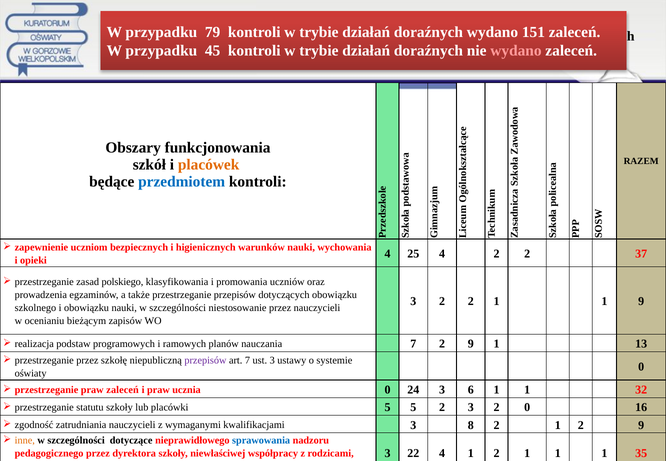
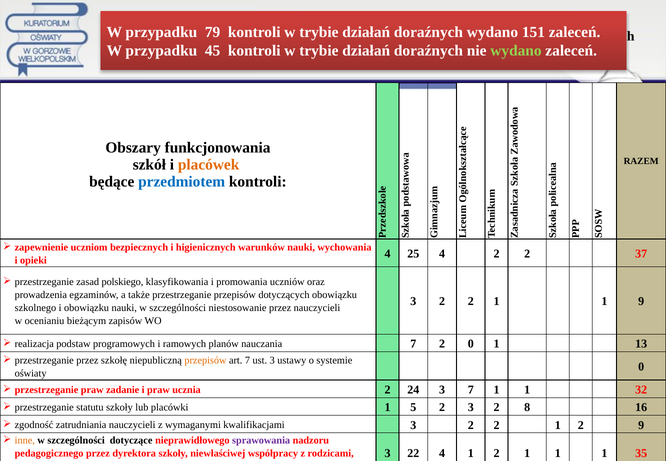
wydano at (516, 51) colour: pink -> light green
7 2 9: 9 -> 0
przepisów at (205, 360) colour: purple -> orange
praw zaleceń: zaleceń -> zadanie
ucznia 0: 0 -> 2
3 6: 6 -> 7
placówki 5: 5 -> 1
2 0: 0 -> 8
kwalifikacjami 3 8: 8 -> 2
sprawowania colour: blue -> purple
